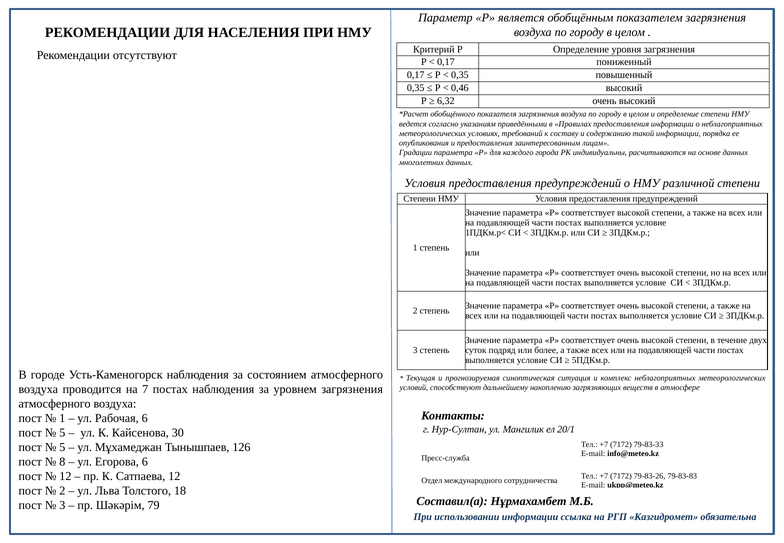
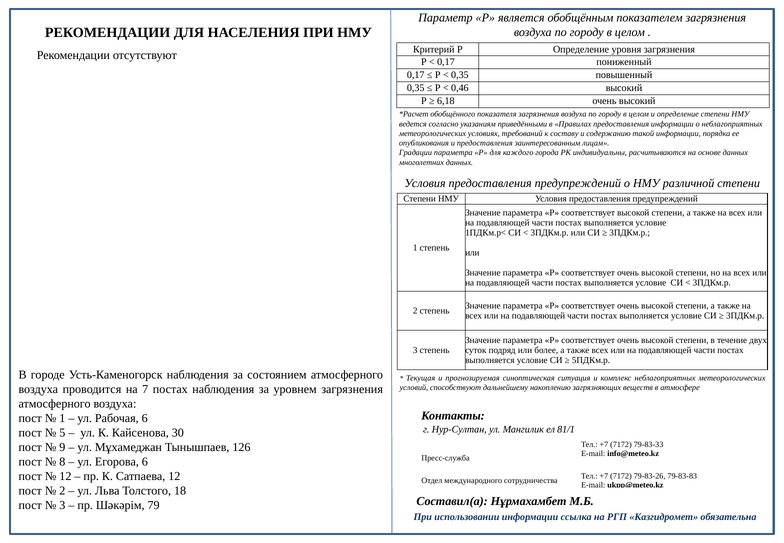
6,32: 6,32 -> 6,18
20/1: 20/1 -> 81/1
5 at (62, 447): 5 -> 9
